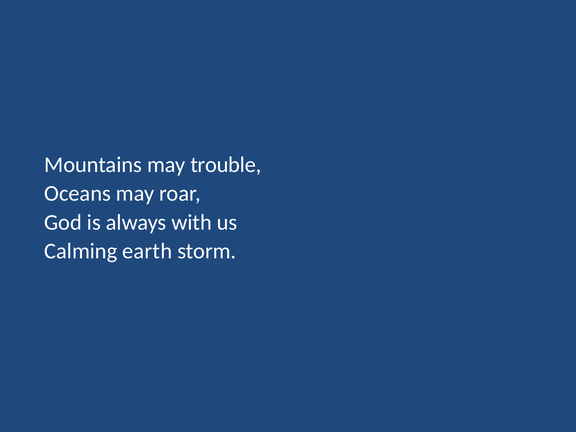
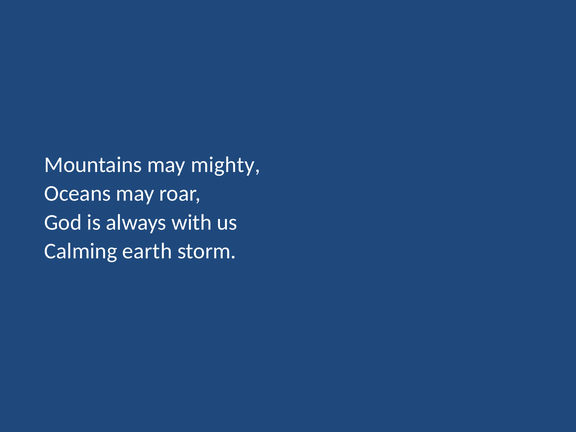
trouble: trouble -> mighty
